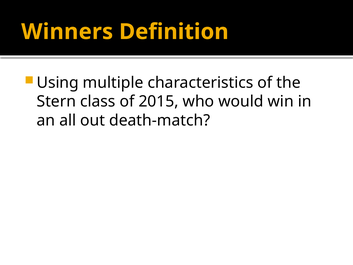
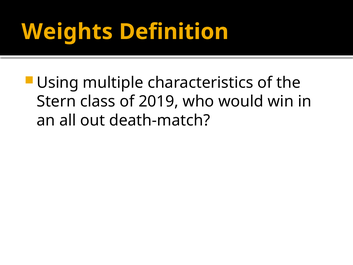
Winners: Winners -> Weights
2015: 2015 -> 2019
